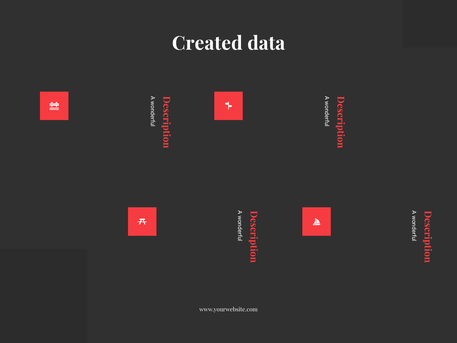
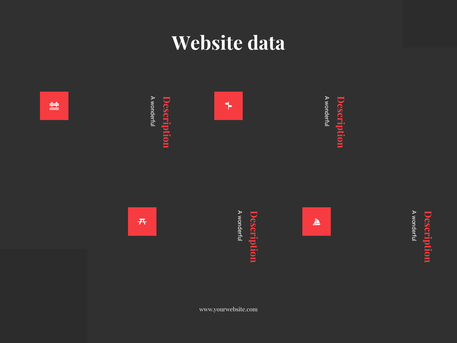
Created: Created -> Website
